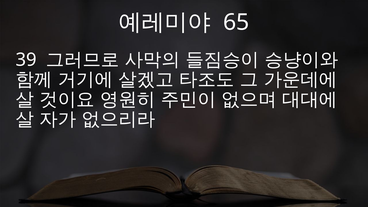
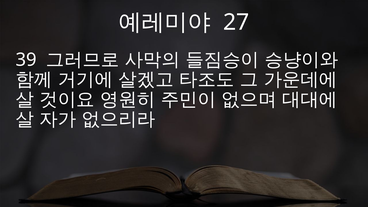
65: 65 -> 27
